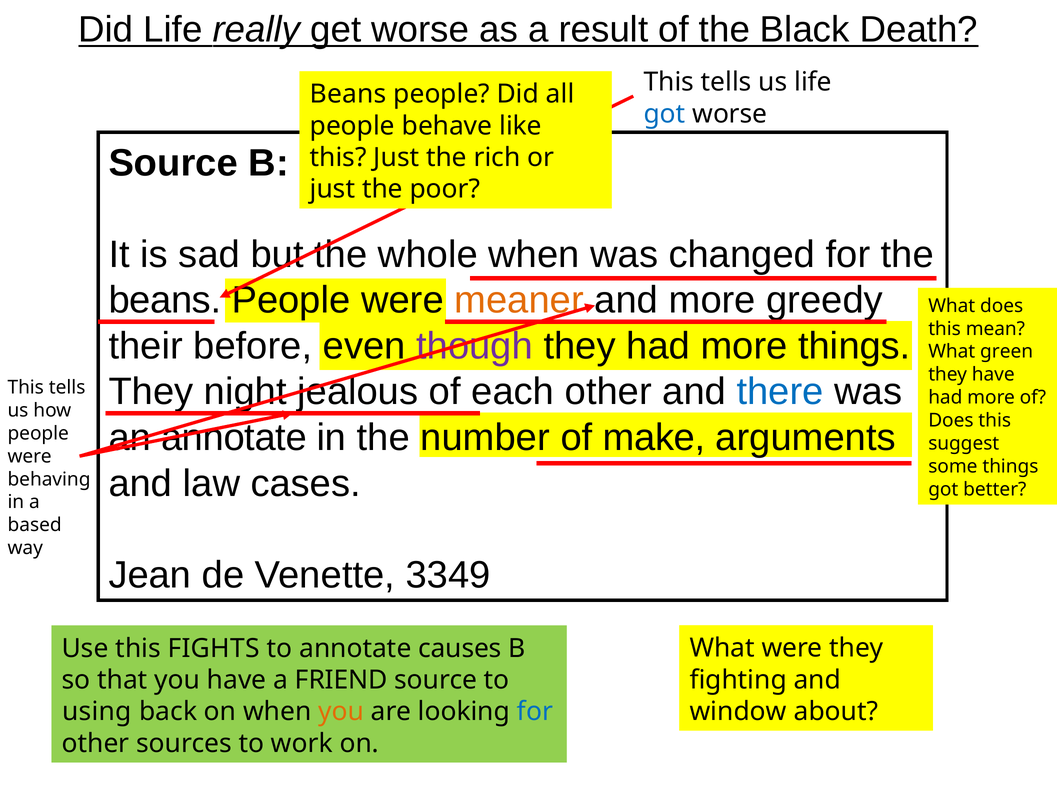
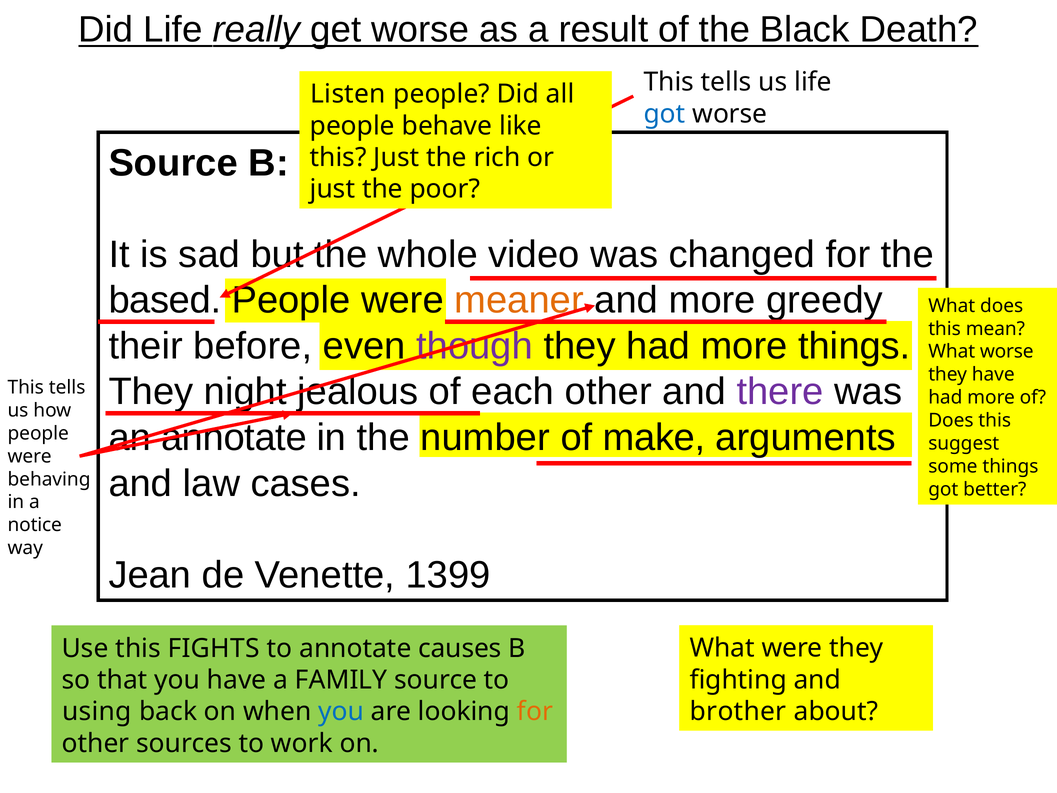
Beans at (348, 94): Beans -> Listen
whole when: when -> video
beans at (165, 300): beans -> based
What green: green -> worse
there colour: blue -> purple
based: based -> notice
3349: 3349 -> 1399
FRIEND: FRIEND -> FAMILY
window: window -> brother
you at (341, 711) colour: orange -> blue
for at (535, 711) colour: blue -> orange
